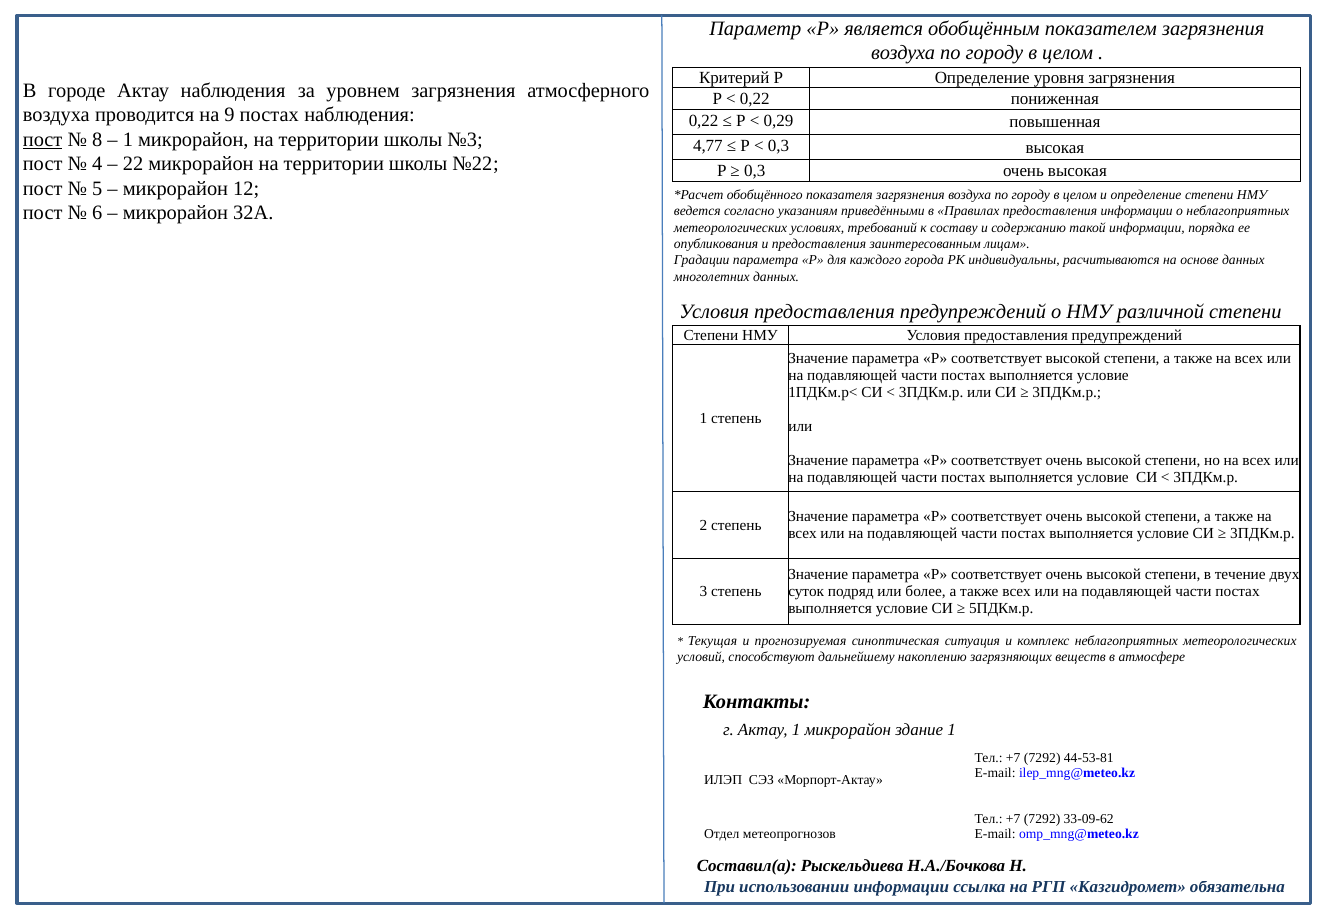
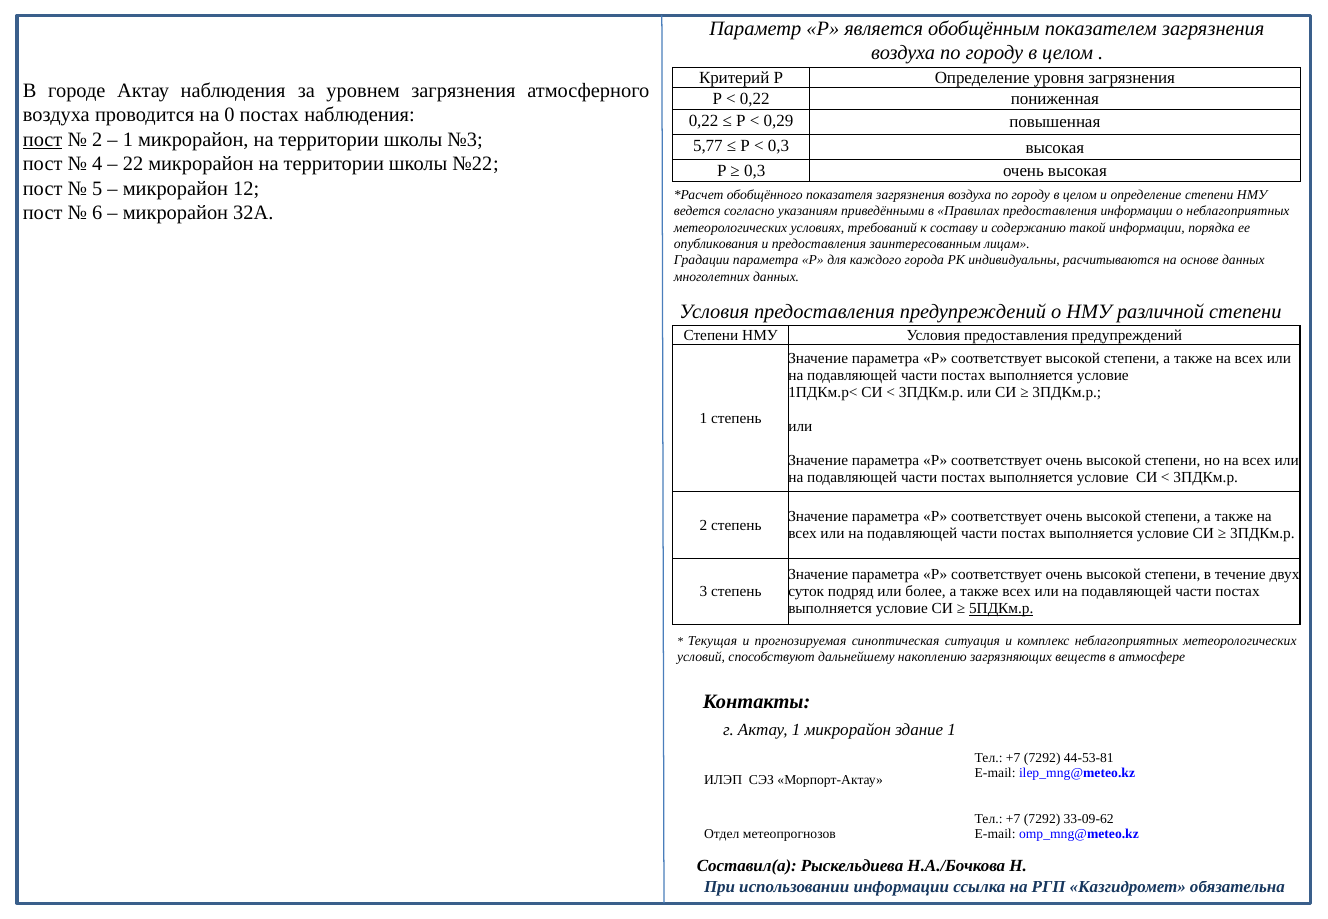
9: 9 -> 0
8 at (97, 140): 8 -> 2
4,77: 4,77 -> 5,77
5ПДКм.р underline: none -> present
